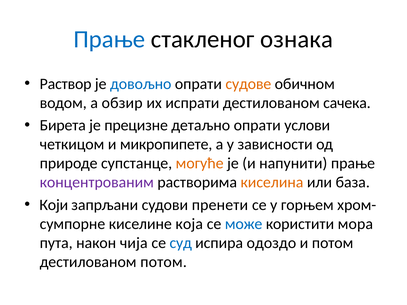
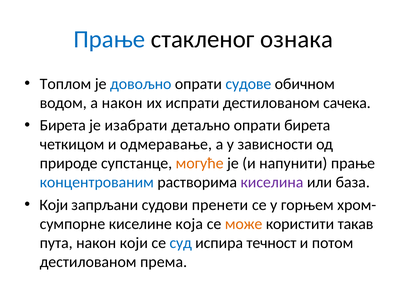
Раствор: Раствор -> Топлом
судове colour: orange -> blue
а обзир: обзир -> након
прецизне: прецизне -> изабрати
опрати услови: услови -> бирета
микропипете: микропипете -> одмеравање
концентрованим colour: purple -> blue
киселина colour: orange -> purple
може colour: blue -> orange
мора: мора -> такав
након чија: чија -> који
одоздо: одоздо -> течност
дестилованом потом: потом -> према
